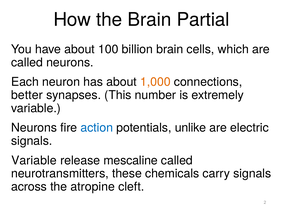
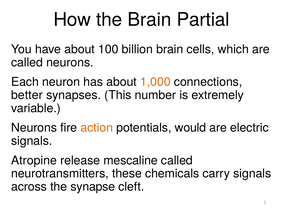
action colour: blue -> orange
unlike: unlike -> would
Variable at (34, 161): Variable -> Atropine
atropine: atropine -> synapse
